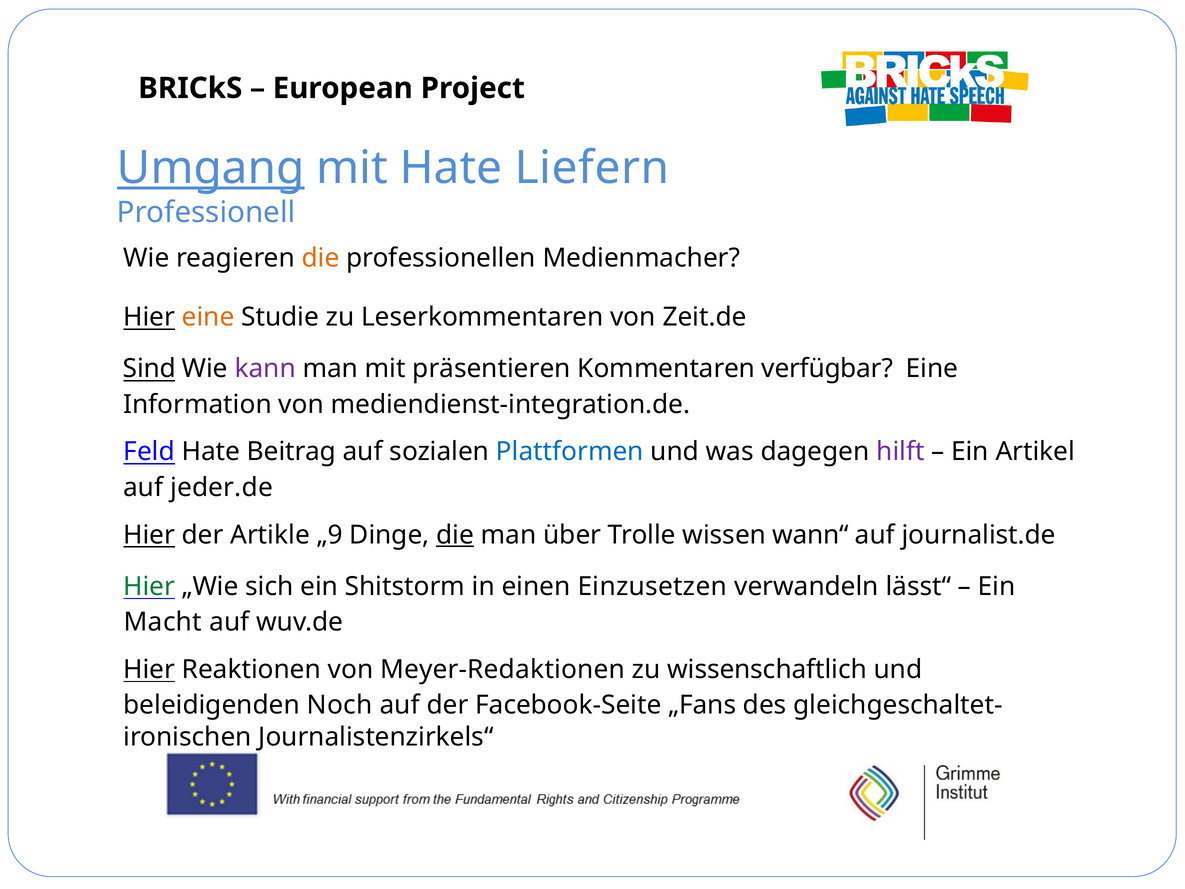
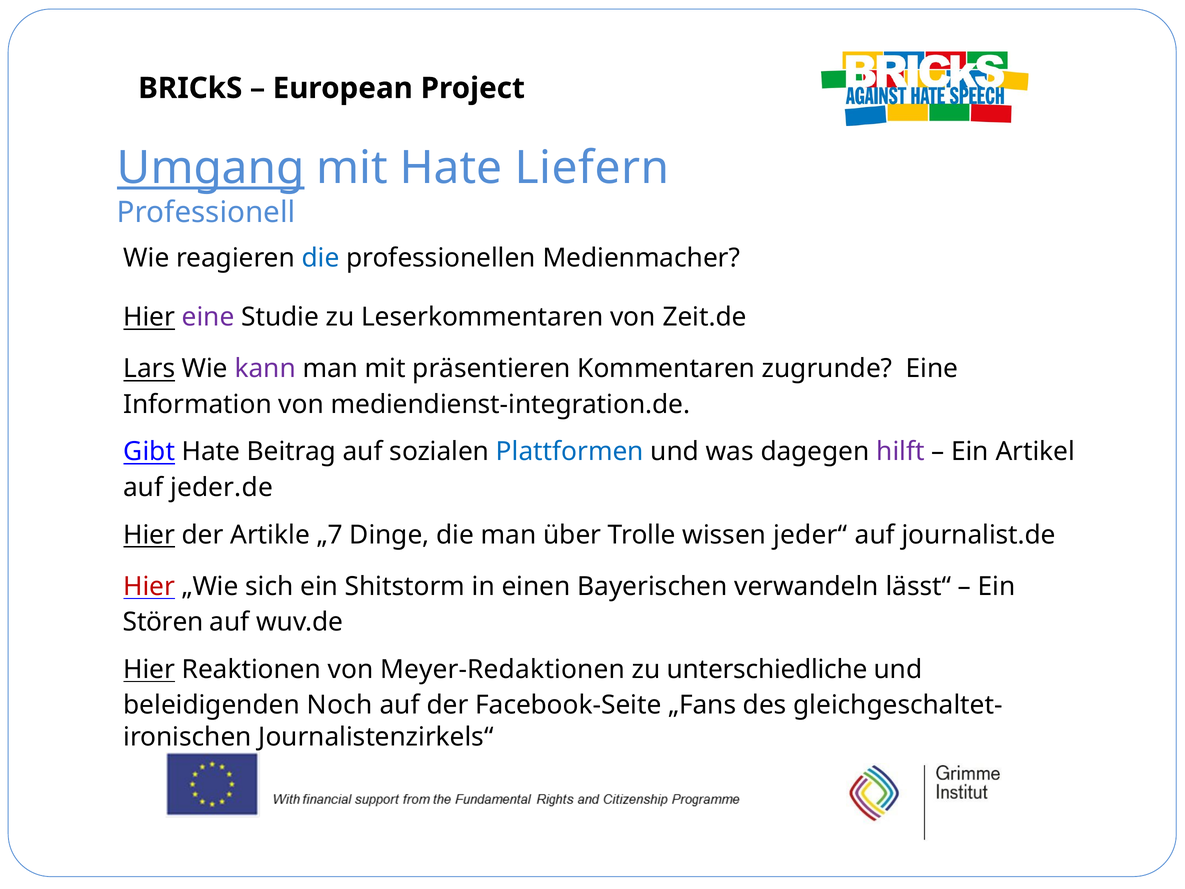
die at (321, 258) colour: orange -> blue
eine at (208, 317) colour: orange -> purple
Sind: Sind -> Lars
verfügbar: verfügbar -> zugrunde
Feld: Feld -> Gibt
„9: „9 -> „7
die at (455, 535) underline: present -> none
wann“: wann“ -> jeder“
Hier at (149, 586) colour: green -> red
Einzusetzen: Einzusetzen -> Bayerischen
Macht: Macht -> Stören
wissenschaftlich: wissenschaftlich -> unterschiedliche
